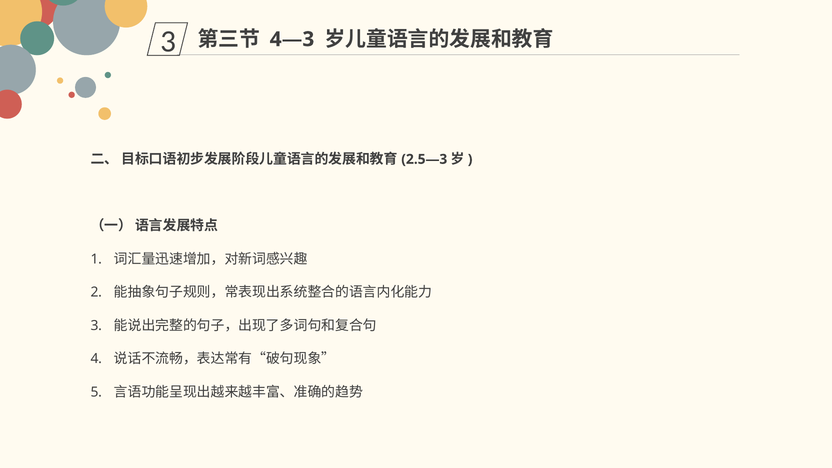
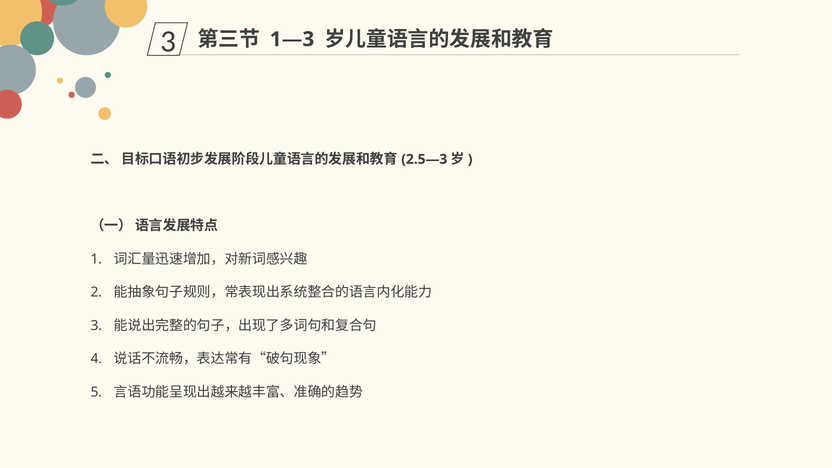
4—3: 4—3 -> 1—3
